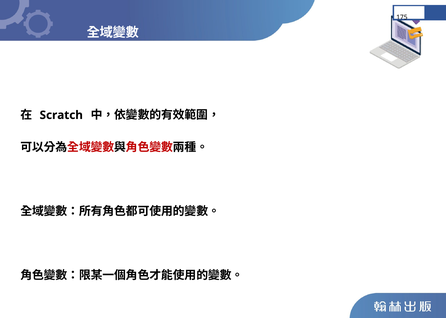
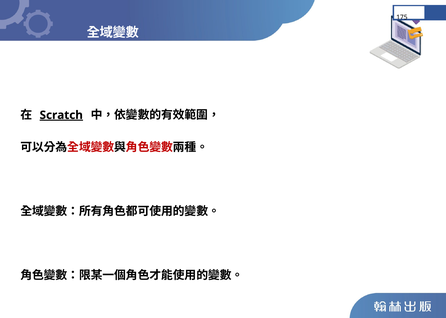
Scratch underline: none -> present
